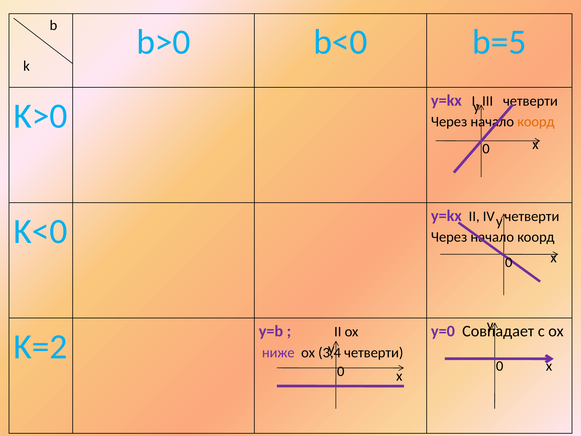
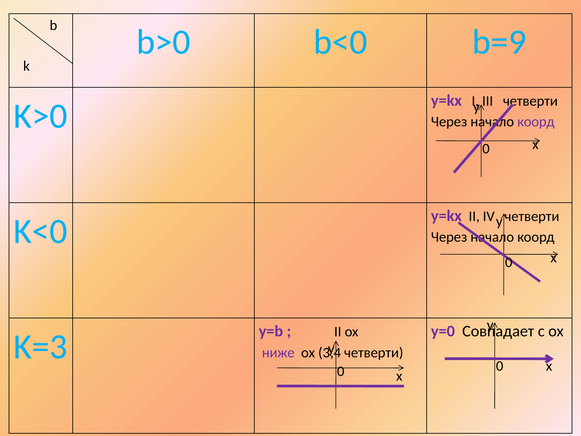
b=5: b=5 -> b=9
коорд at (536, 122) colour: orange -> purple
K=2: K=2 -> K=3
